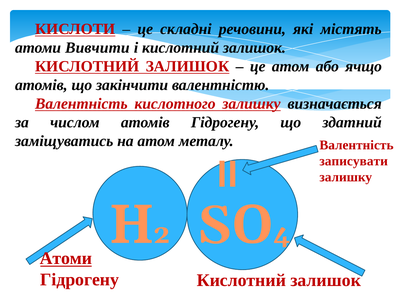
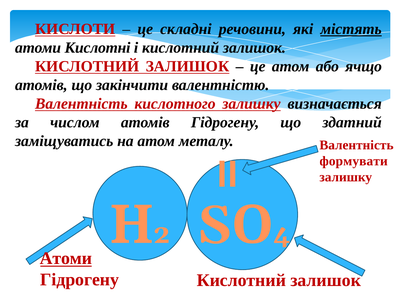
містять underline: none -> present
Вивчити: Вивчити -> Кислотні
записувати: записувати -> формувати
